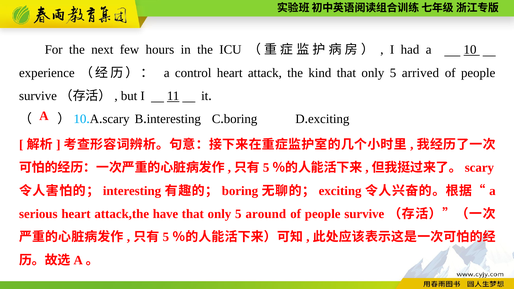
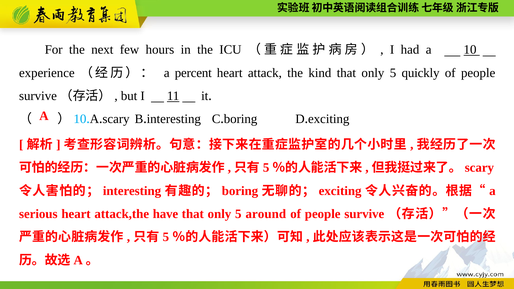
control: control -> percent
arrived: arrived -> quickly
